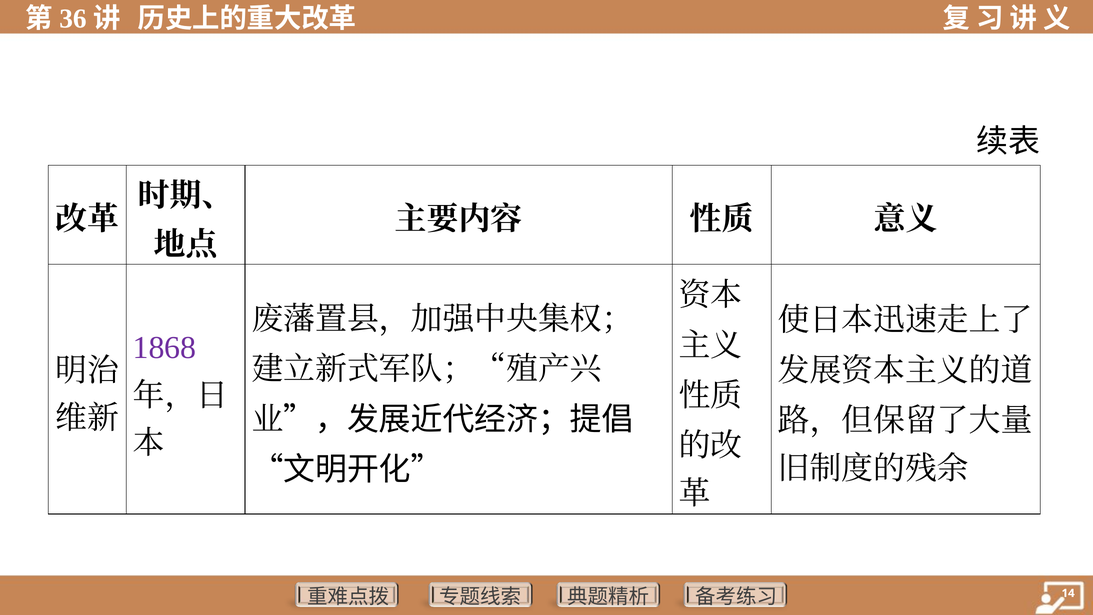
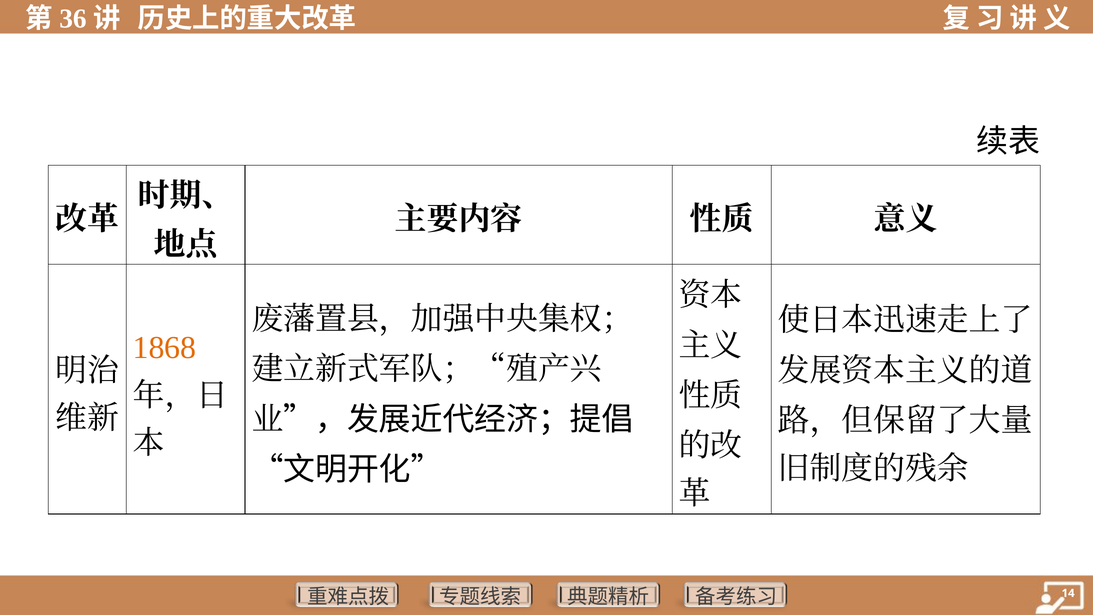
1868 colour: purple -> orange
